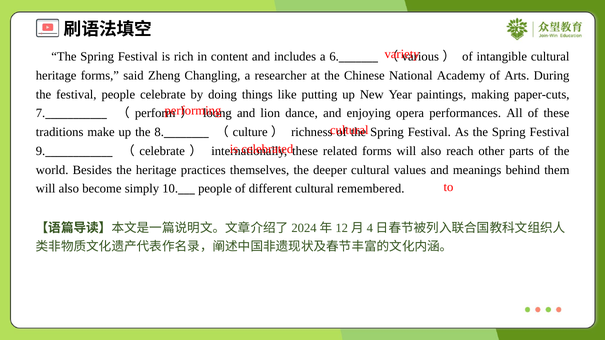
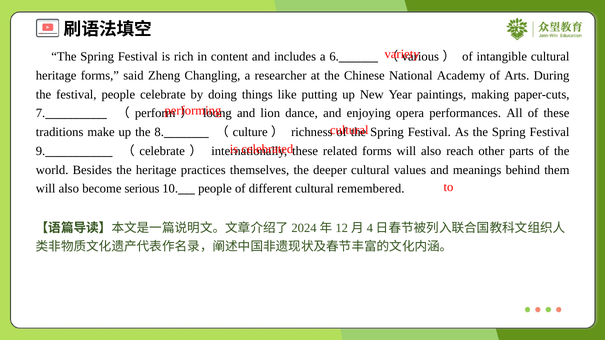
simply: simply -> serious
